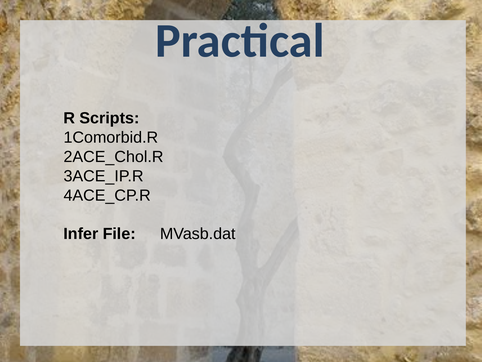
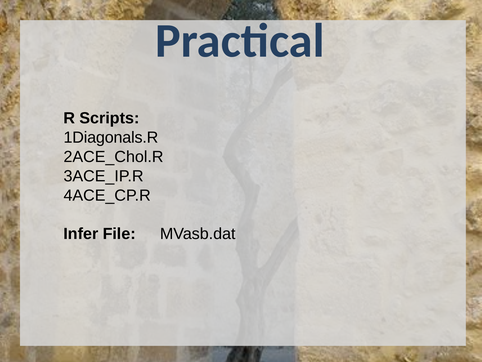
1Comorbid.R: 1Comorbid.R -> 1Diagonals.R
